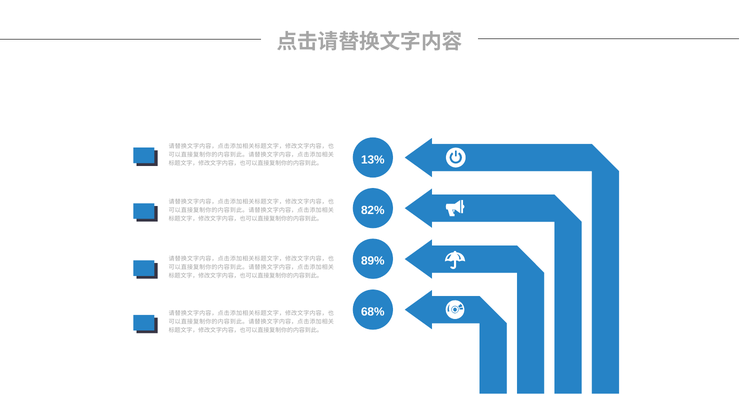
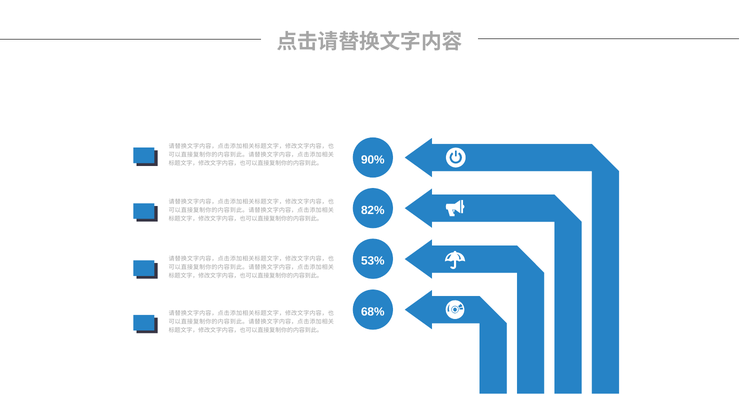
13%: 13% -> 90%
89%: 89% -> 53%
